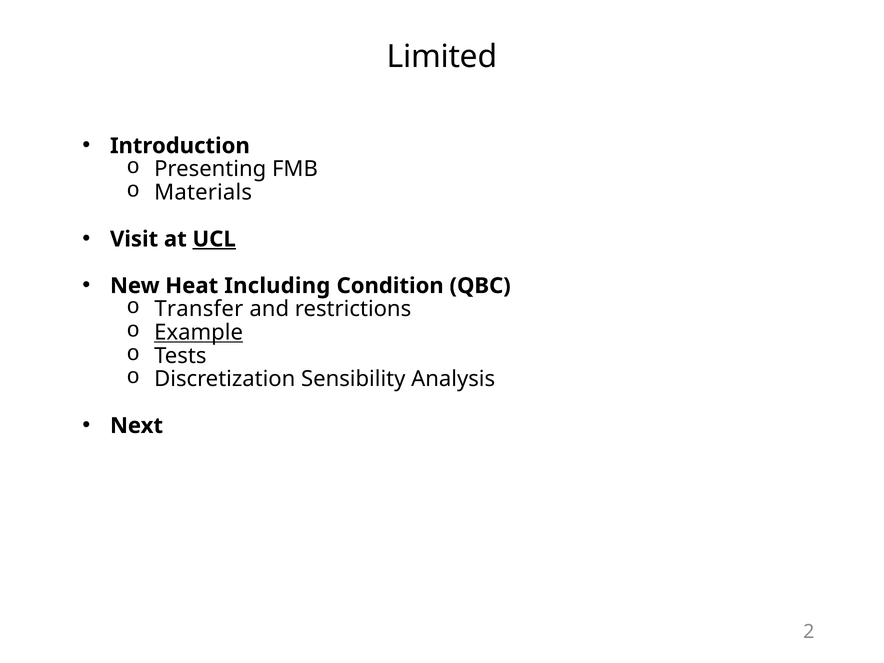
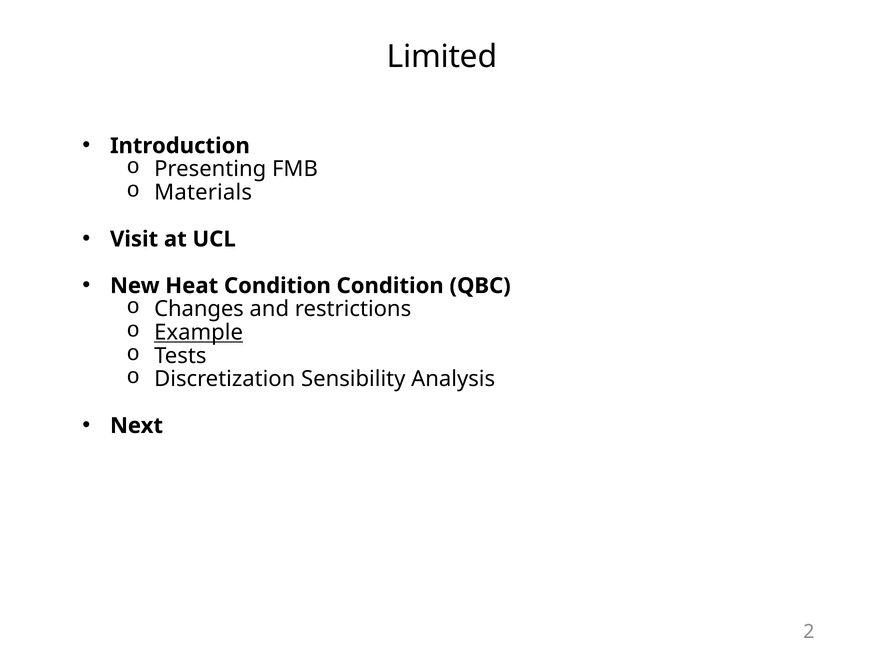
UCL underline: present -> none
Heat Including: Including -> Condition
Transfer: Transfer -> Changes
